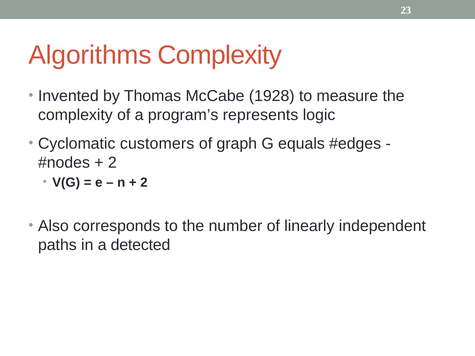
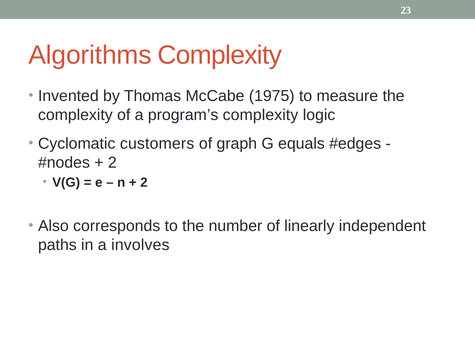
1928: 1928 -> 1975
program’s represents: represents -> complexity
detected: detected -> involves
